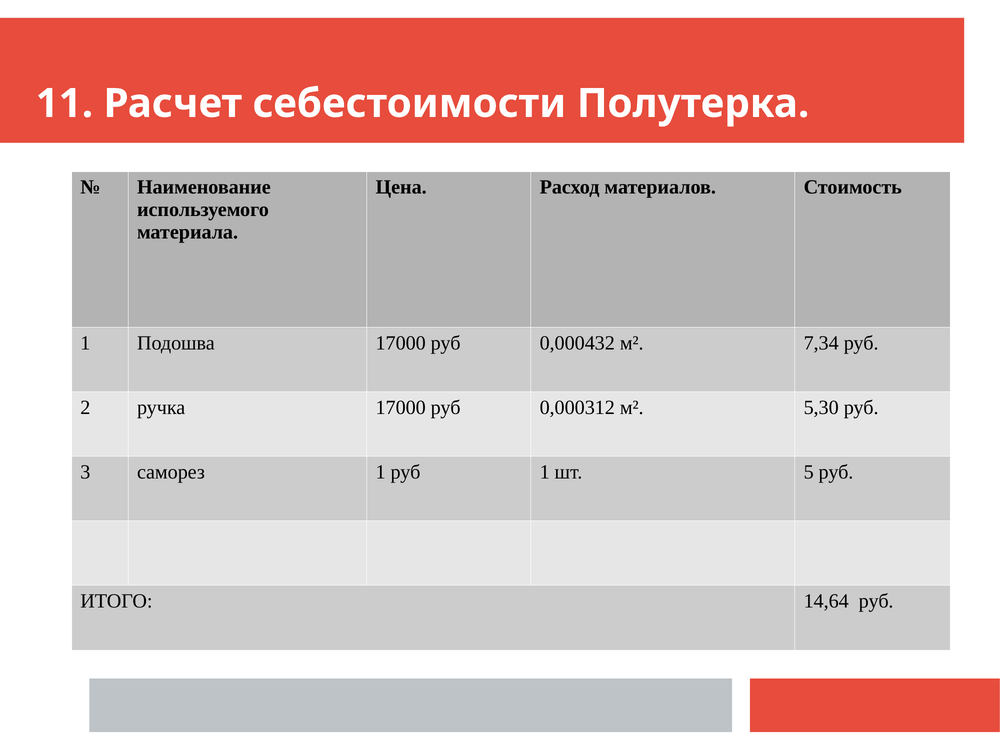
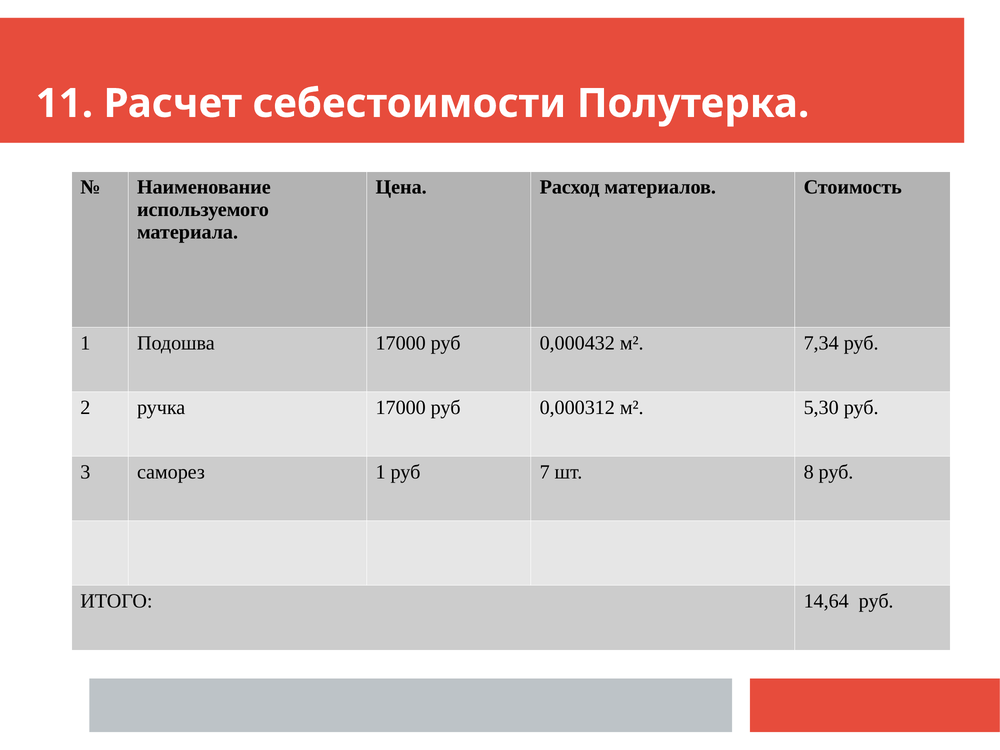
руб 1: 1 -> 7
5: 5 -> 8
